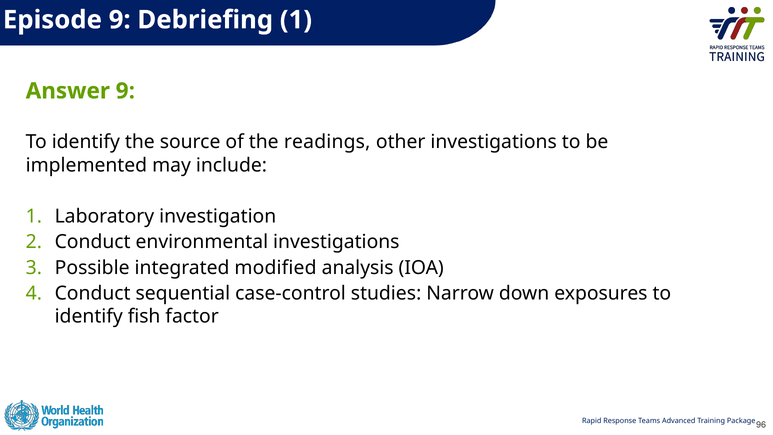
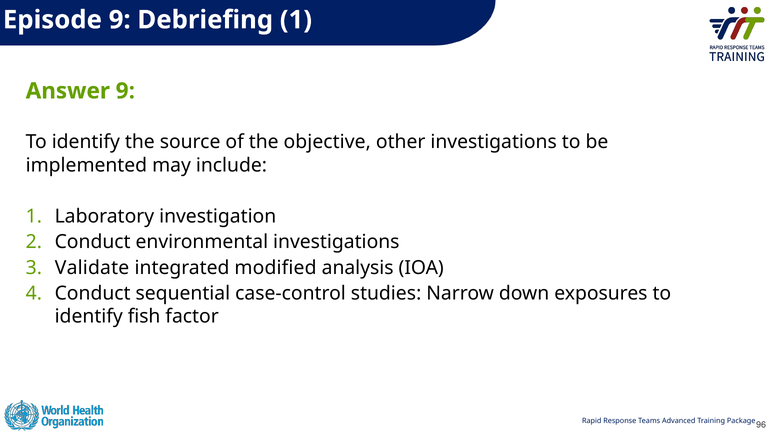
readings: readings -> objective
Possible: Possible -> Validate
